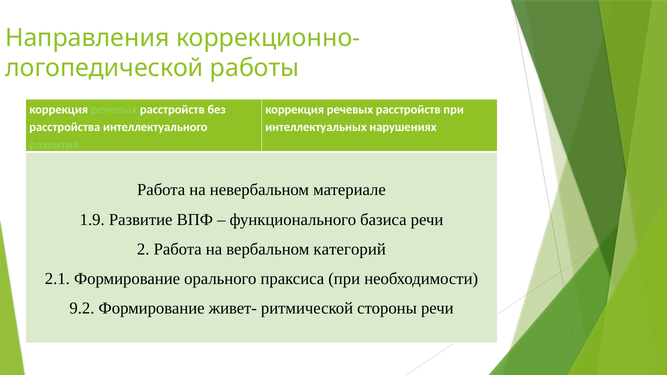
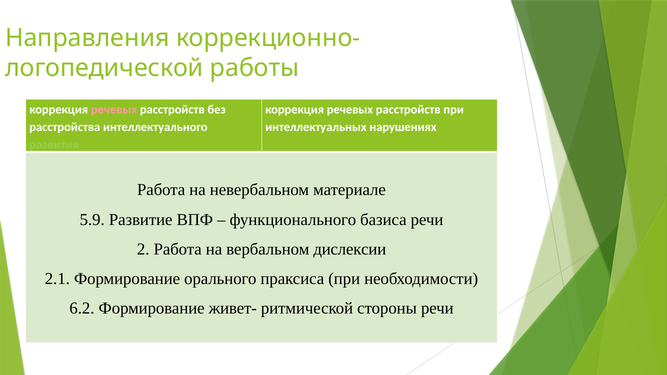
речевых at (114, 110) colour: light green -> pink
1.9: 1.9 -> 5.9
категорий: категорий -> дислексии
9.2: 9.2 -> 6.2
